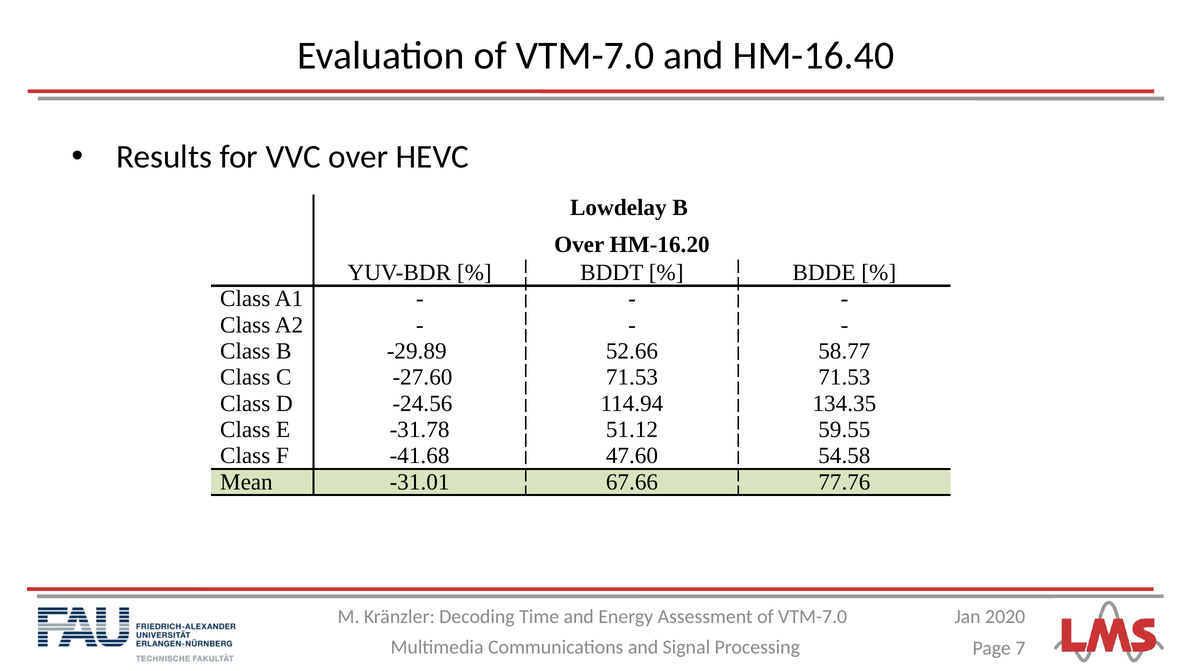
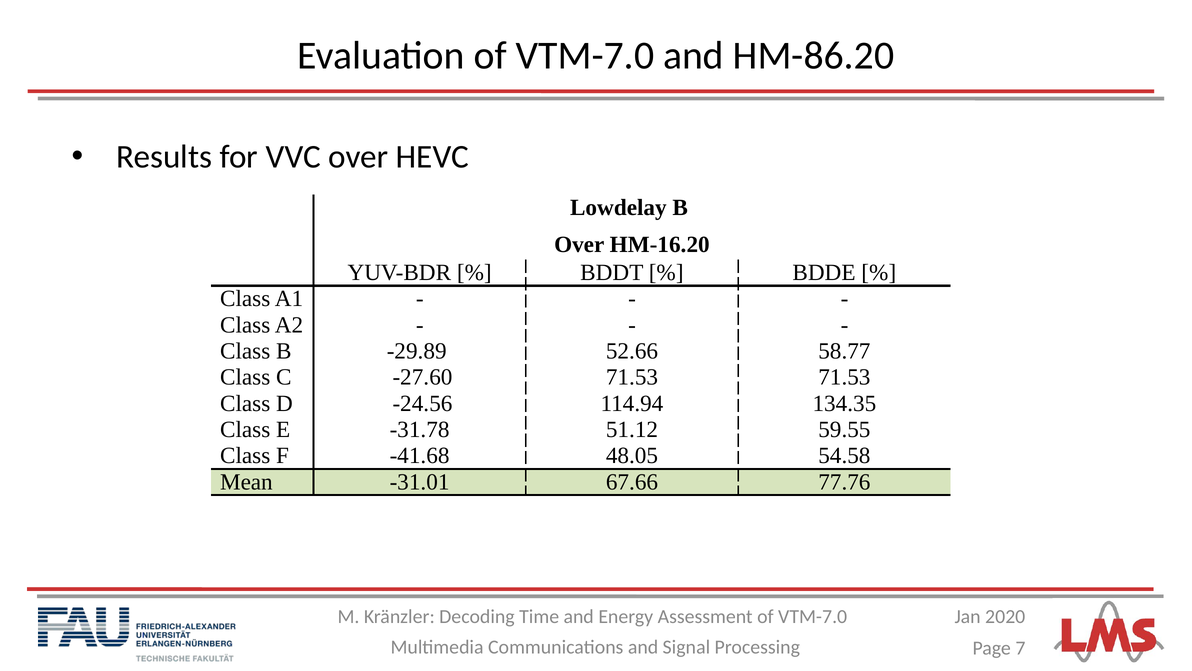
HM-16.40: HM-16.40 -> HM-86.20
47.60: 47.60 -> 48.05
